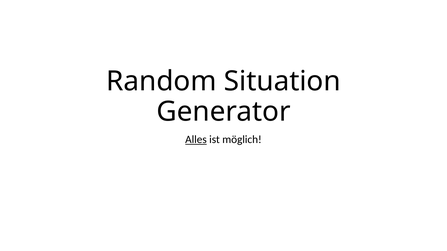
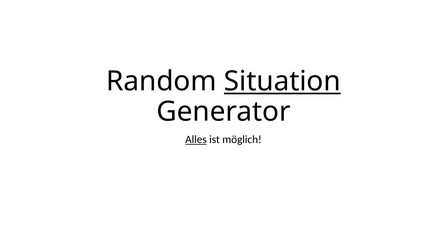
Situation underline: none -> present
